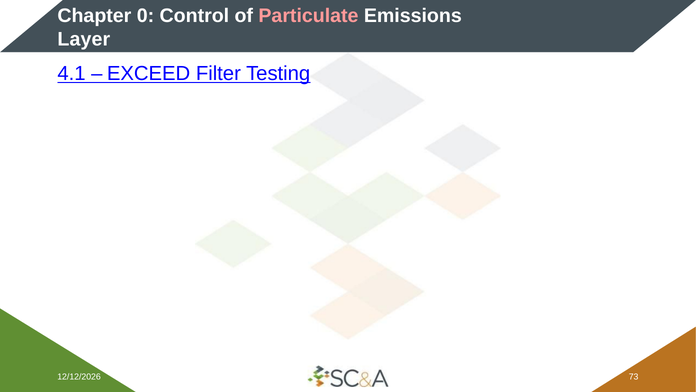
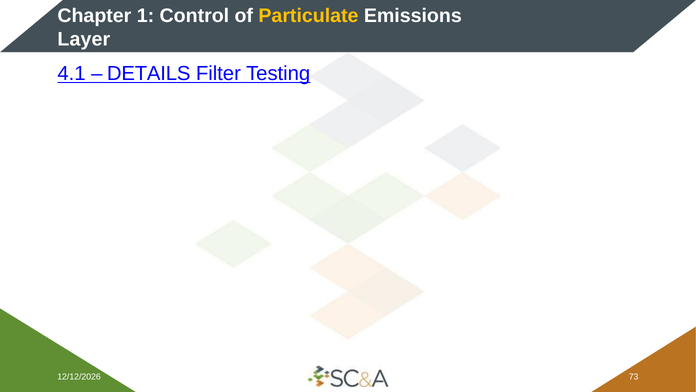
0: 0 -> 1
Particulate colour: pink -> yellow
EXCEED: EXCEED -> DETAILS
